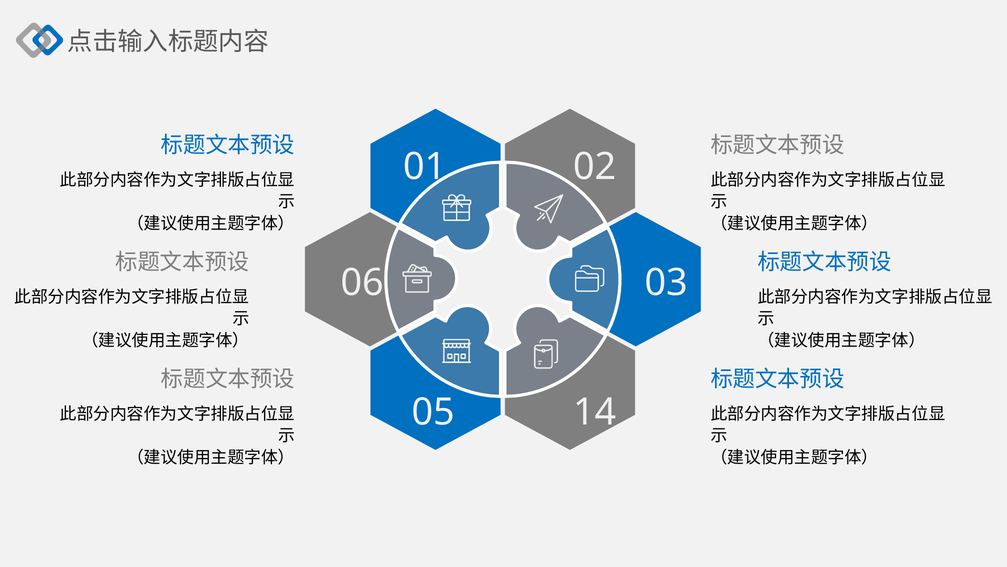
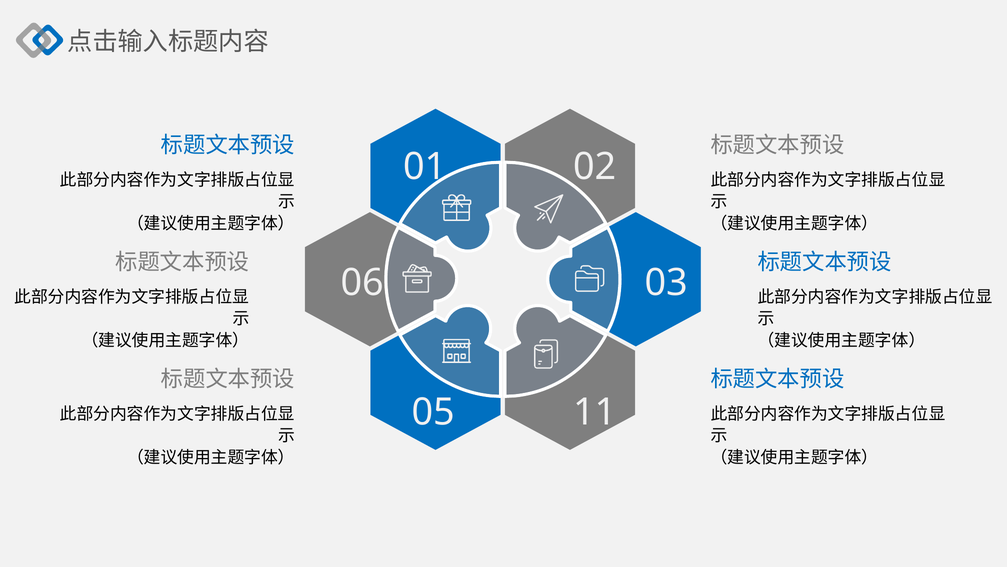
14: 14 -> 11
